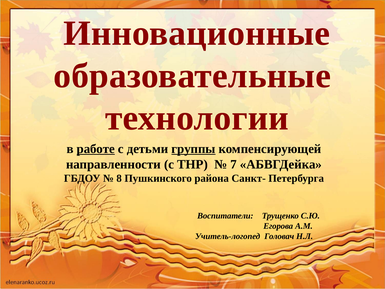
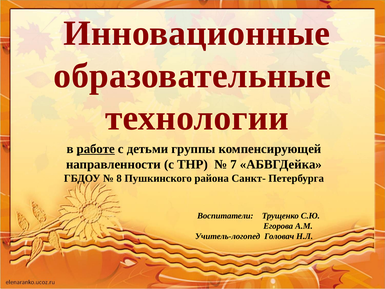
группы underline: present -> none
